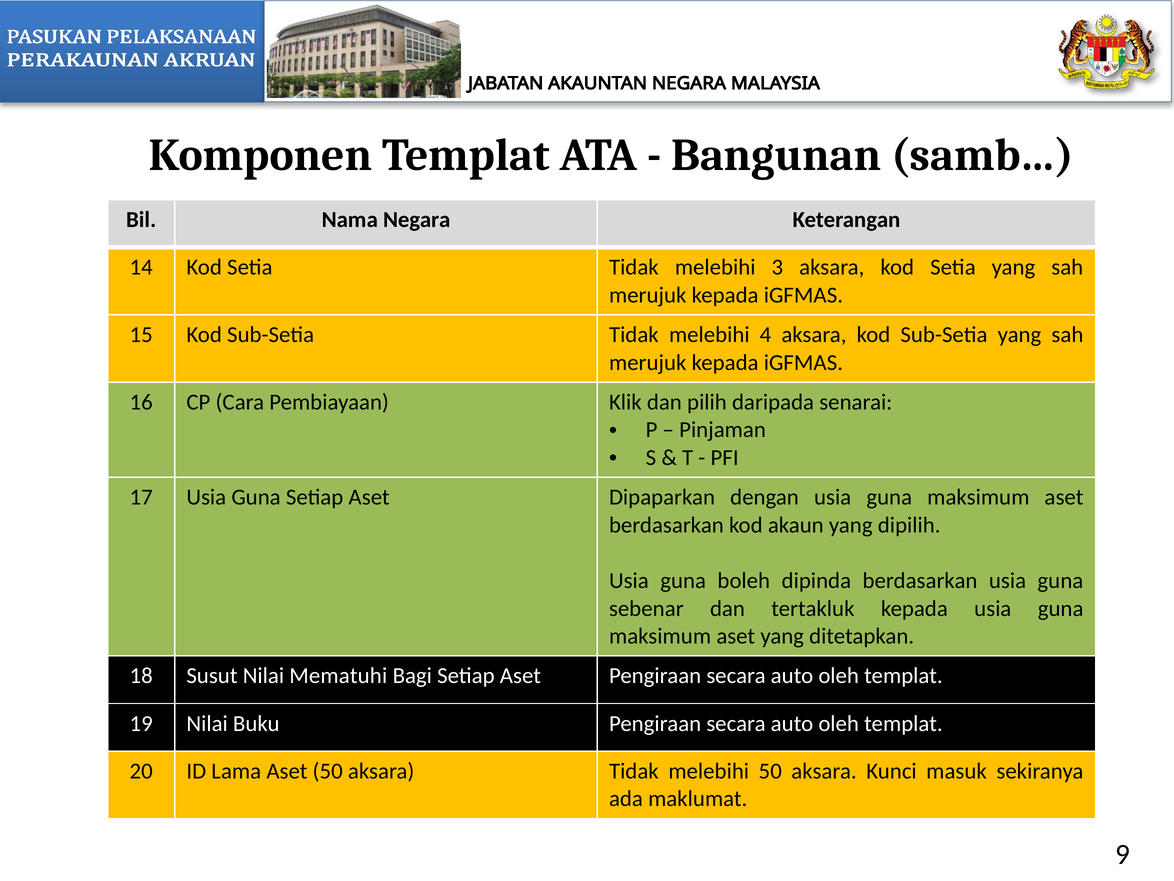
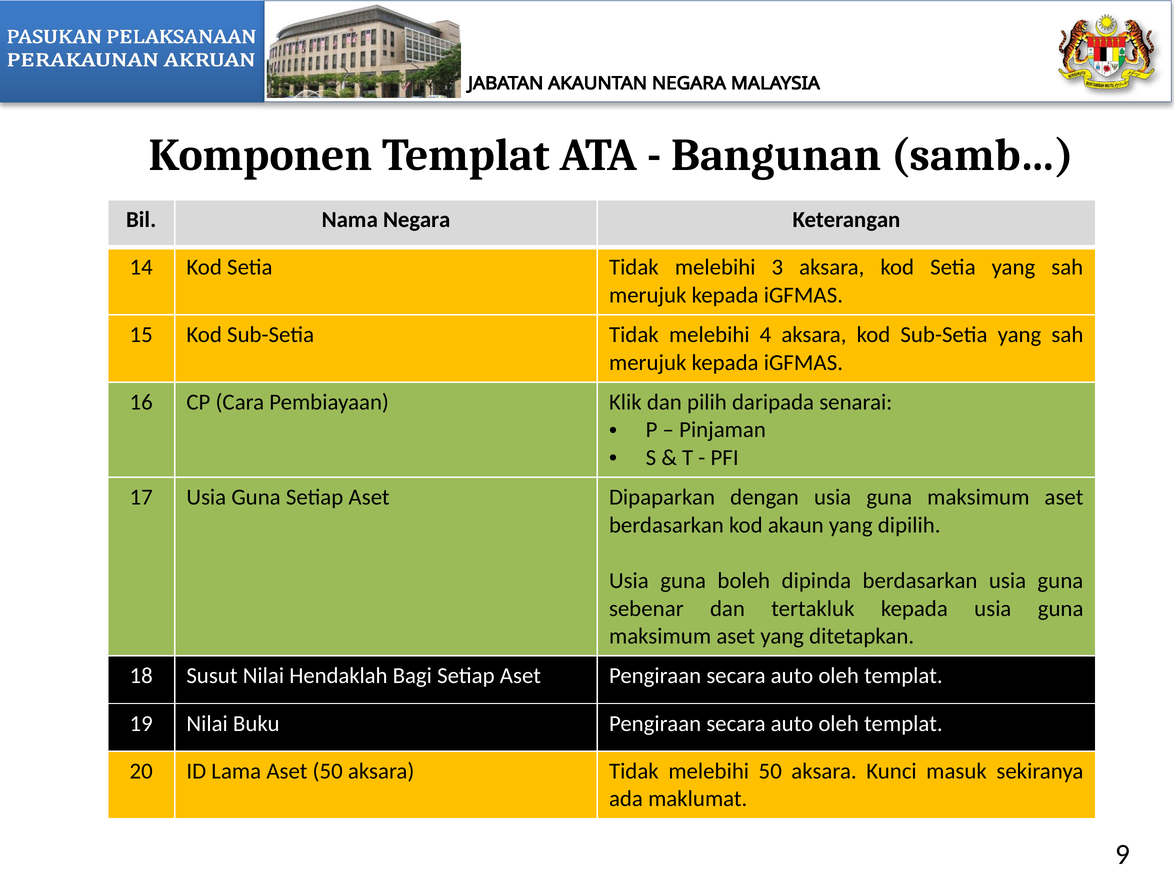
Mematuhi: Mematuhi -> Hendaklah
